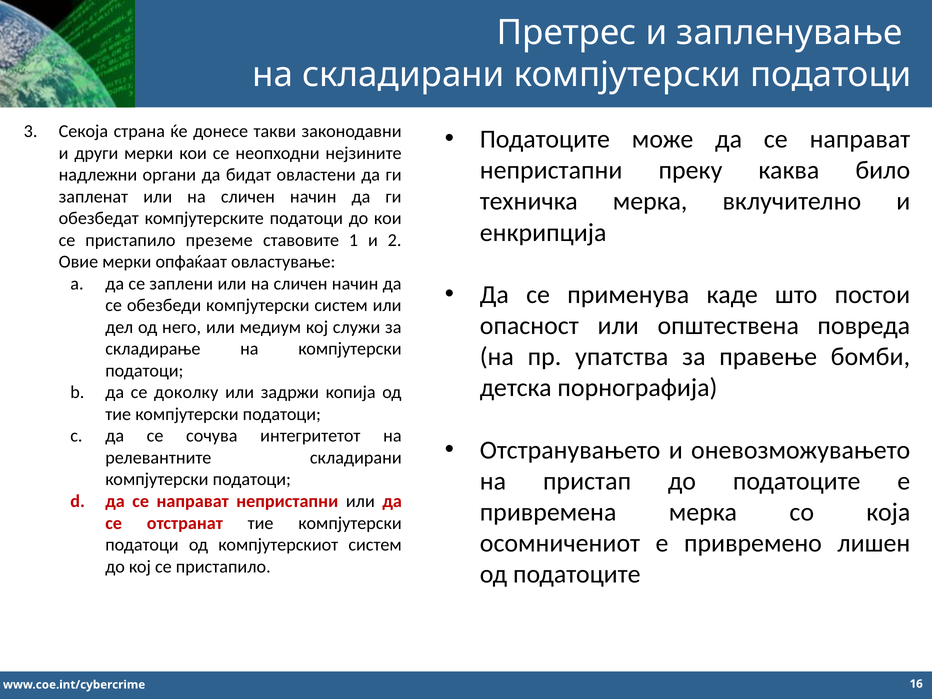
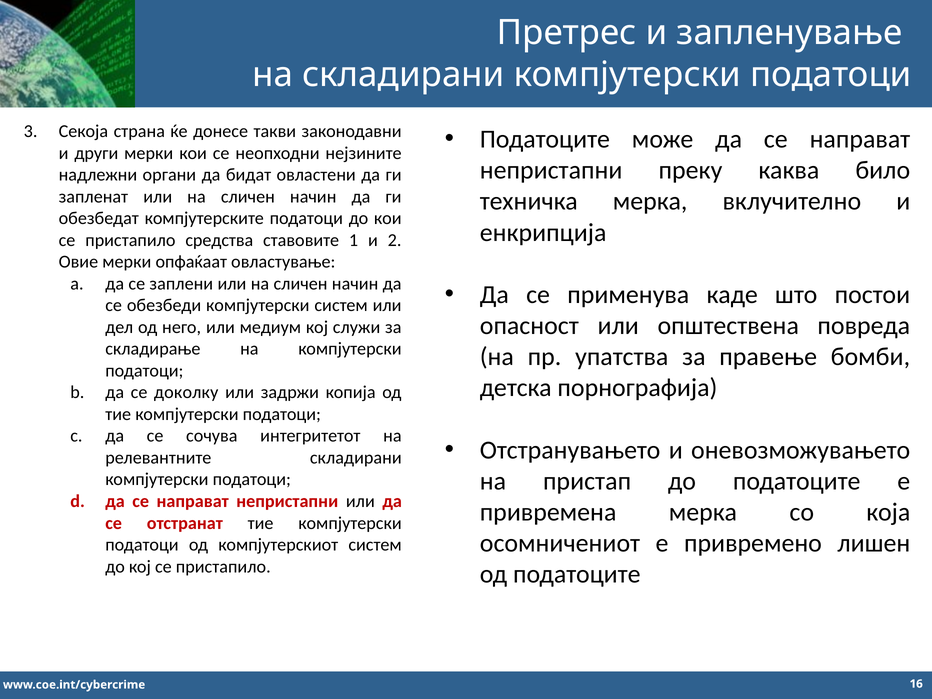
преземе: преземе -> средства
